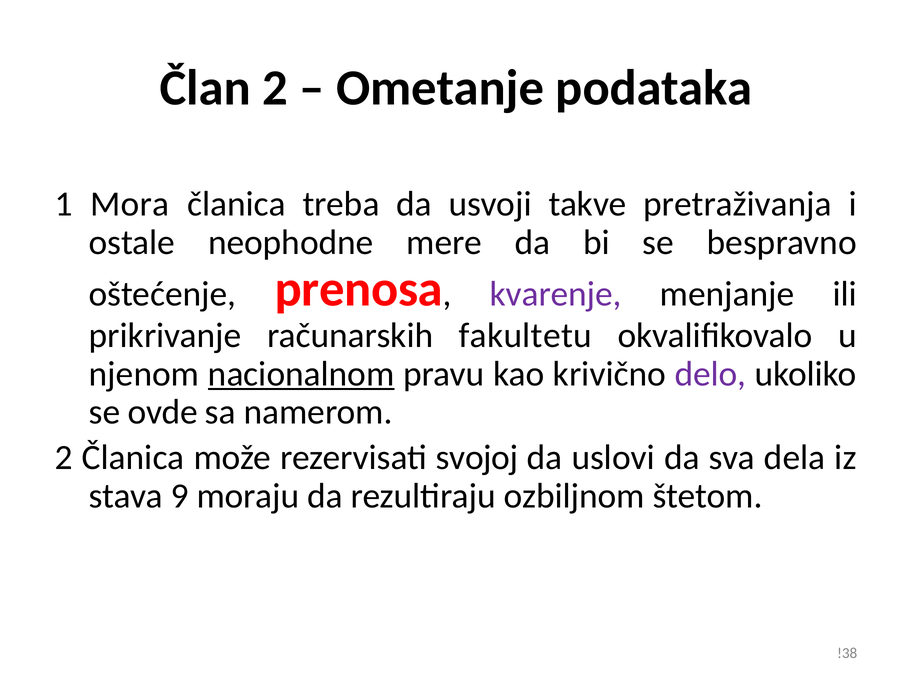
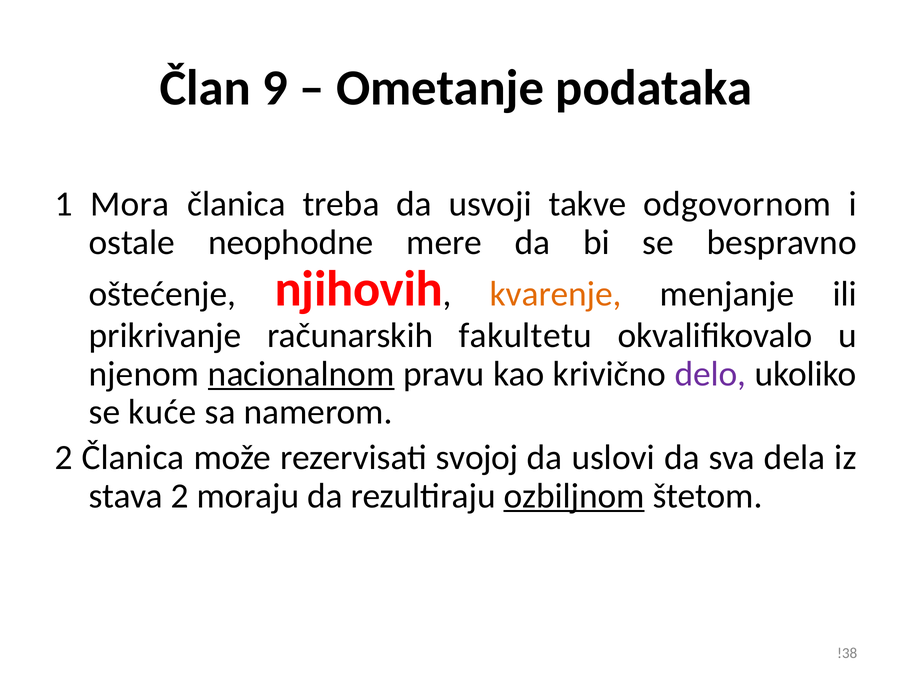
Član 2: 2 -> 9
pretraživanja: pretraživanja -> odgovornom
prenosa: prenosa -> njihovih
kvarenje colour: purple -> orange
ovde: ovde -> kuće
stava 9: 9 -> 2
ozbiljnom underline: none -> present
